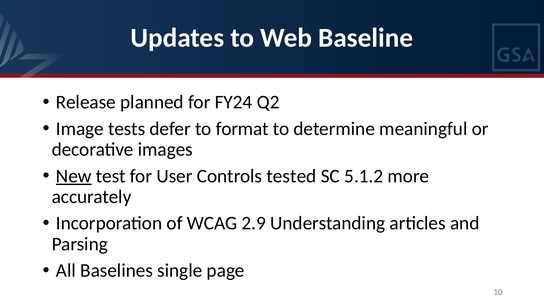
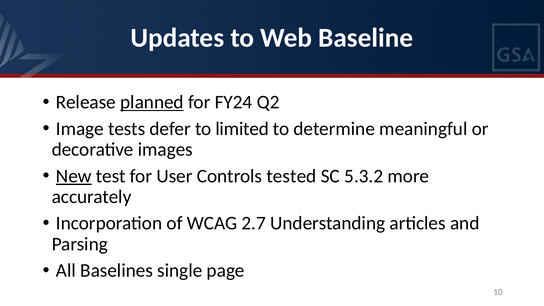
planned underline: none -> present
format: format -> limited
5.1.2: 5.1.2 -> 5.3.2
2.9: 2.9 -> 2.7
